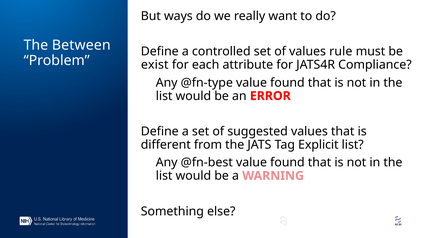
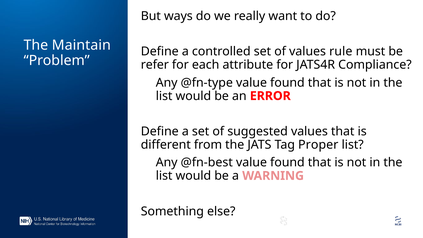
Between: Between -> Maintain
exist: exist -> refer
Explicit: Explicit -> Proper
